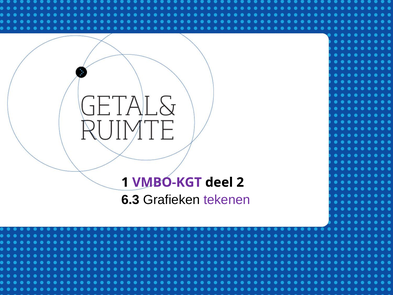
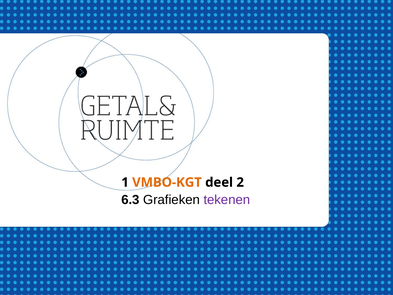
VMBO-KGT colour: purple -> orange
